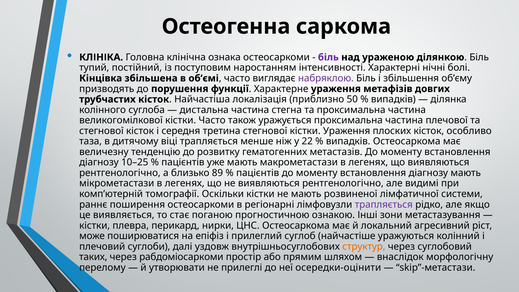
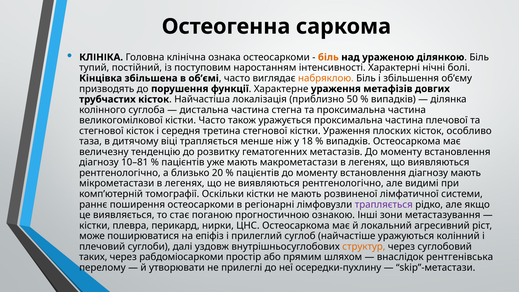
біль at (328, 57) colour: purple -> orange
набряклою colour: purple -> orange
22: 22 -> 18
10–25: 10–25 -> 10–81
89: 89 -> 20
морфологічну: морфологічну -> рентгенівська
осередки-оцінити: осередки-оцінити -> осередки-пухлину
